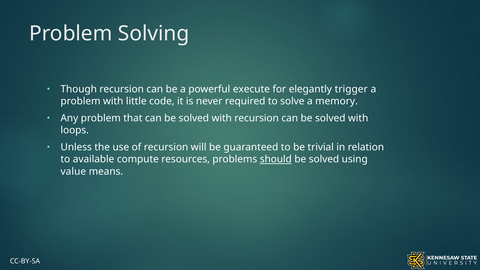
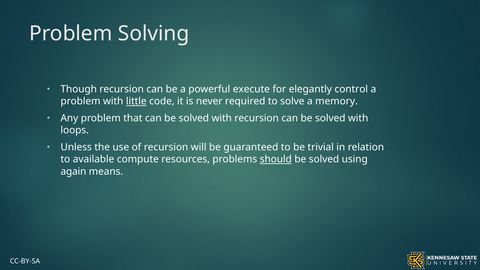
trigger: trigger -> control
little underline: none -> present
value: value -> again
